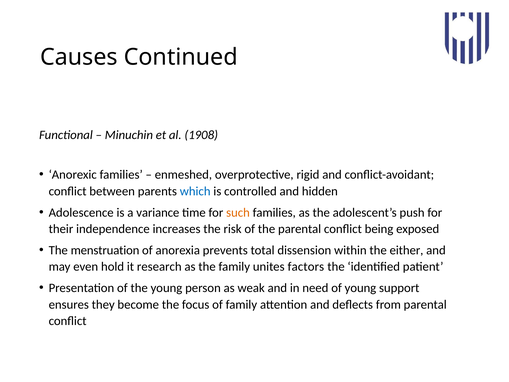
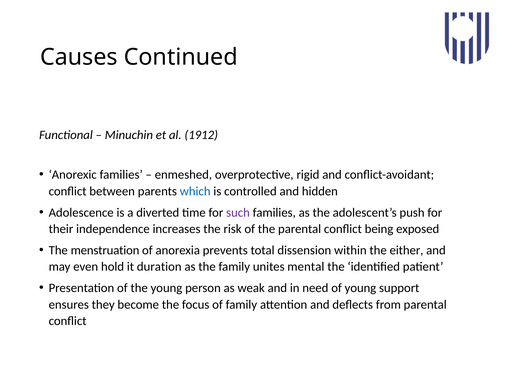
1908: 1908 -> 1912
variance: variance -> diverted
such colour: orange -> purple
research: research -> duration
factors: factors -> mental
